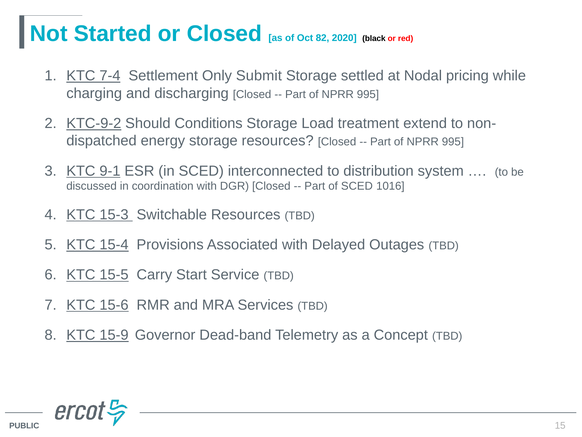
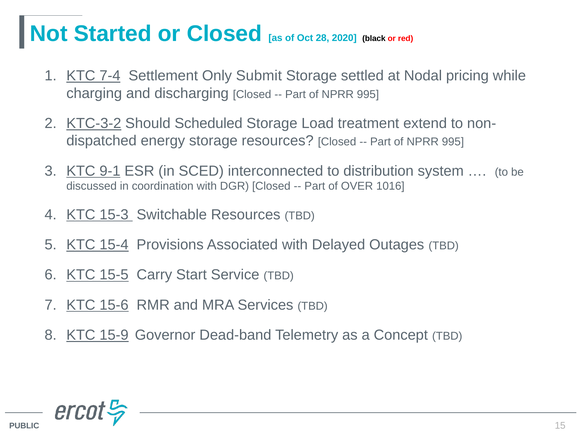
82: 82 -> 28
KTC-9-2: KTC-9-2 -> KTC-3-2
Conditions: Conditions -> Scheduled
of SCED: SCED -> OVER
